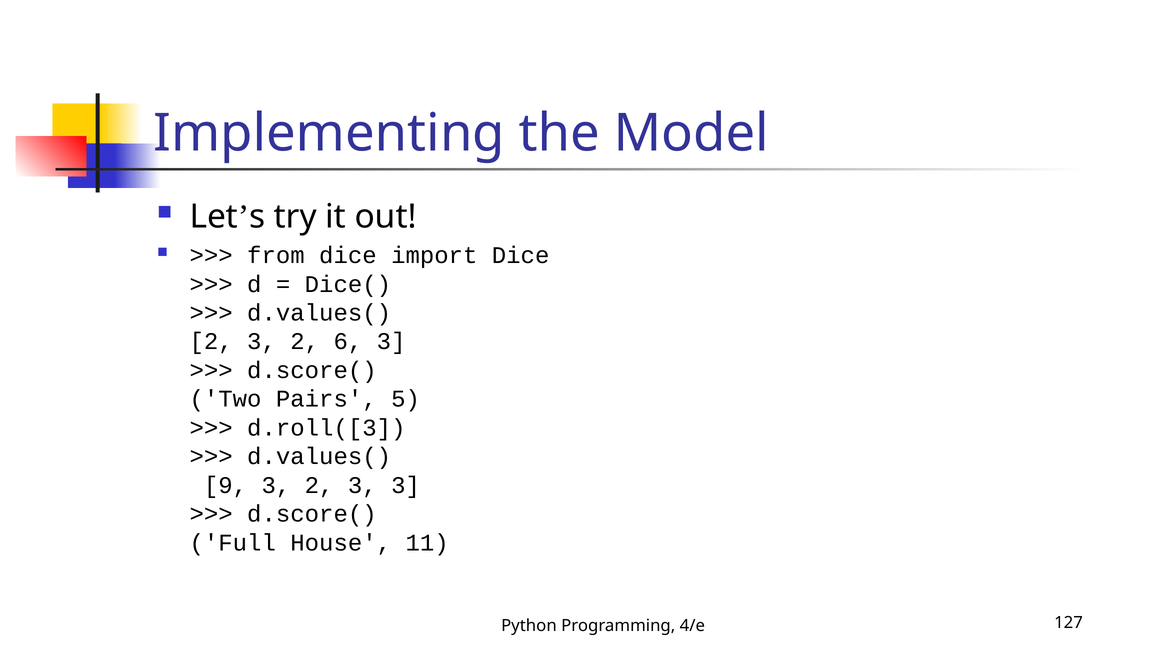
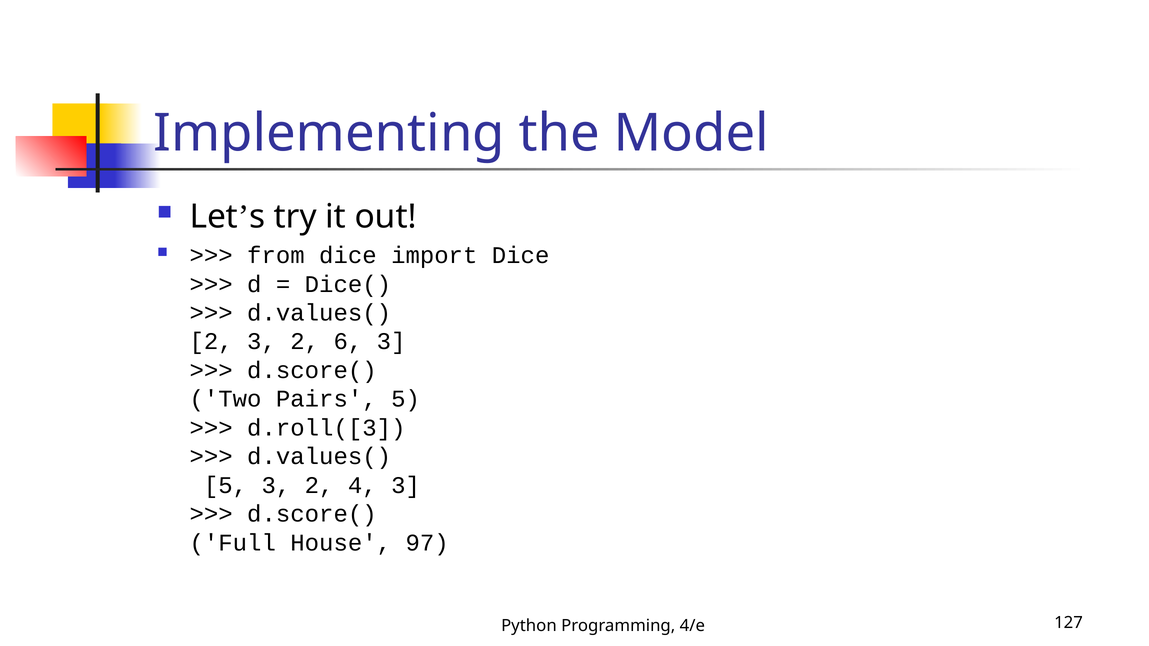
9 at (225, 485): 9 -> 5
3 2 3: 3 -> 4
11: 11 -> 97
